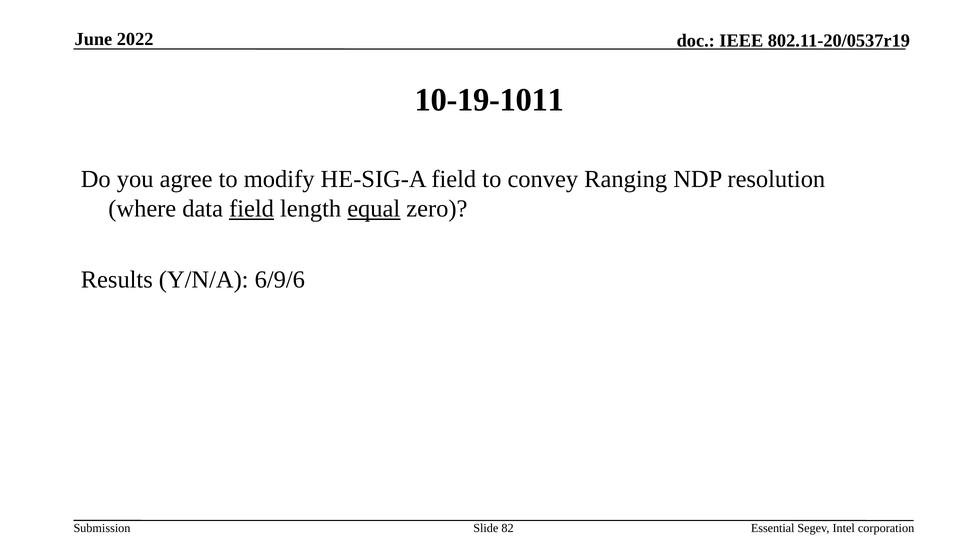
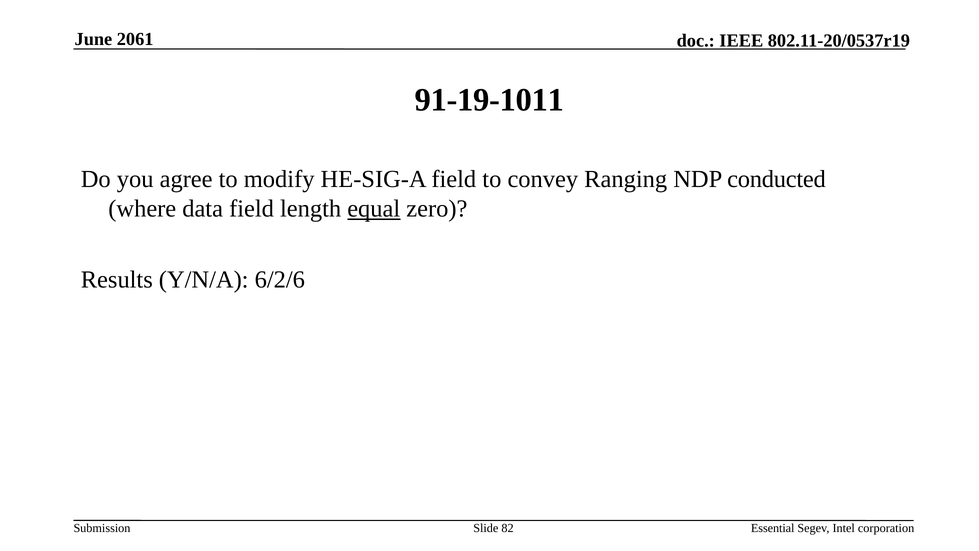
2022: 2022 -> 2061
10-19-1011: 10-19-1011 -> 91-19-1011
resolution: resolution -> conducted
field at (252, 209) underline: present -> none
6/9/6: 6/9/6 -> 6/2/6
